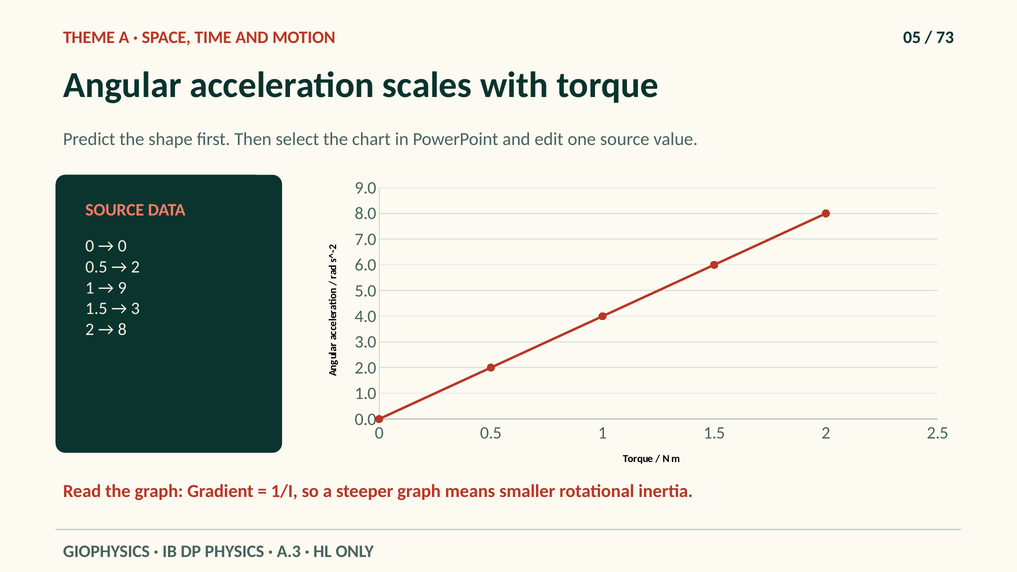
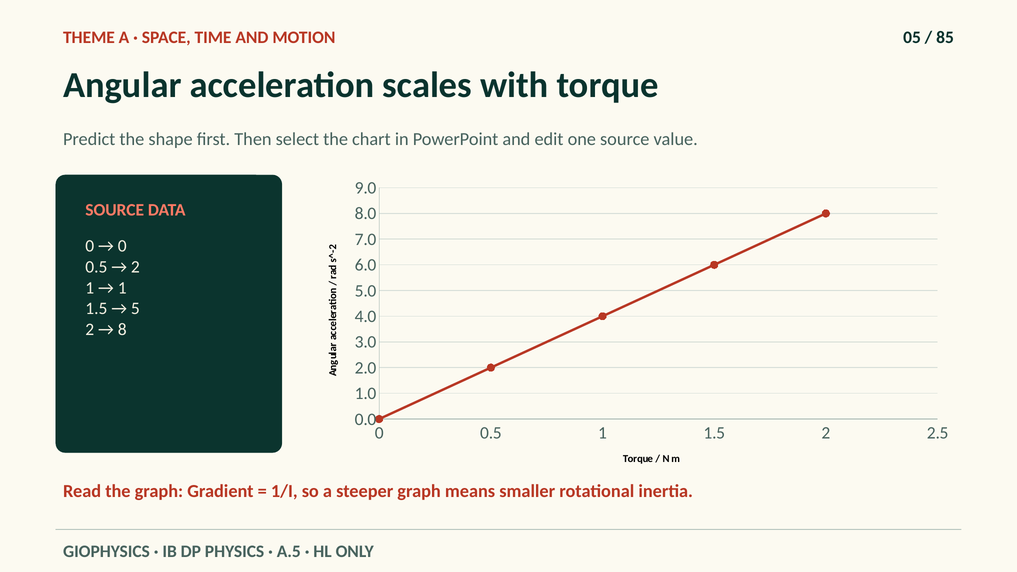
73: 73 -> 85
9 at (122, 288): 9 -> 1
3: 3 -> 5
A.3: A.3 -> A.5
